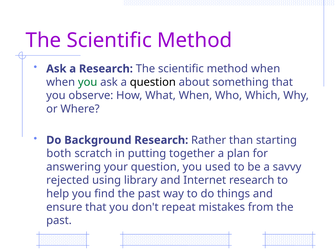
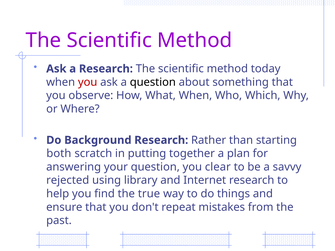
method when: when -> today
you at (88, 82) colour: green -> red
used: used -> clear
find the past: past -> true
